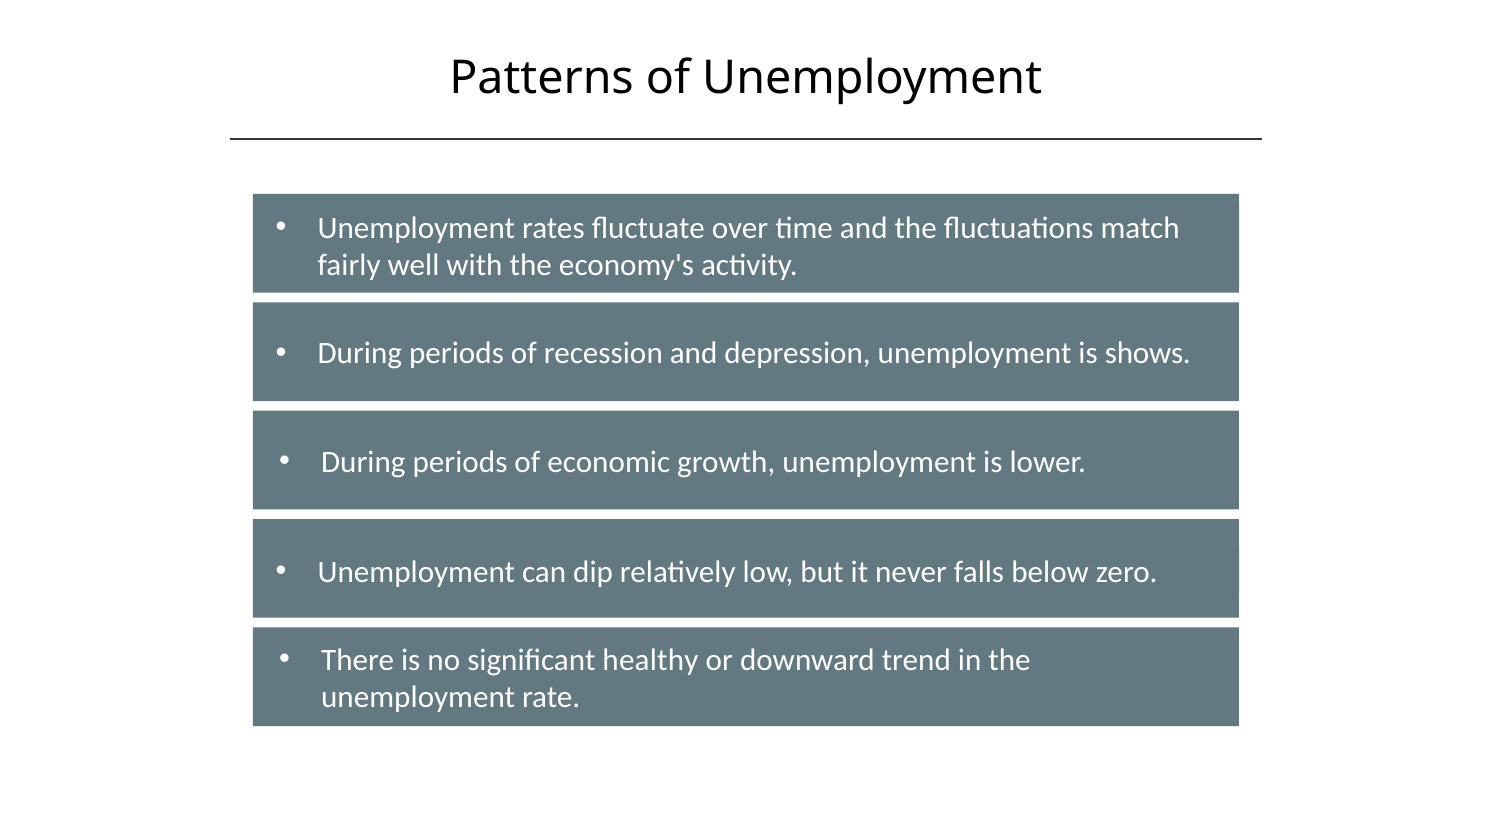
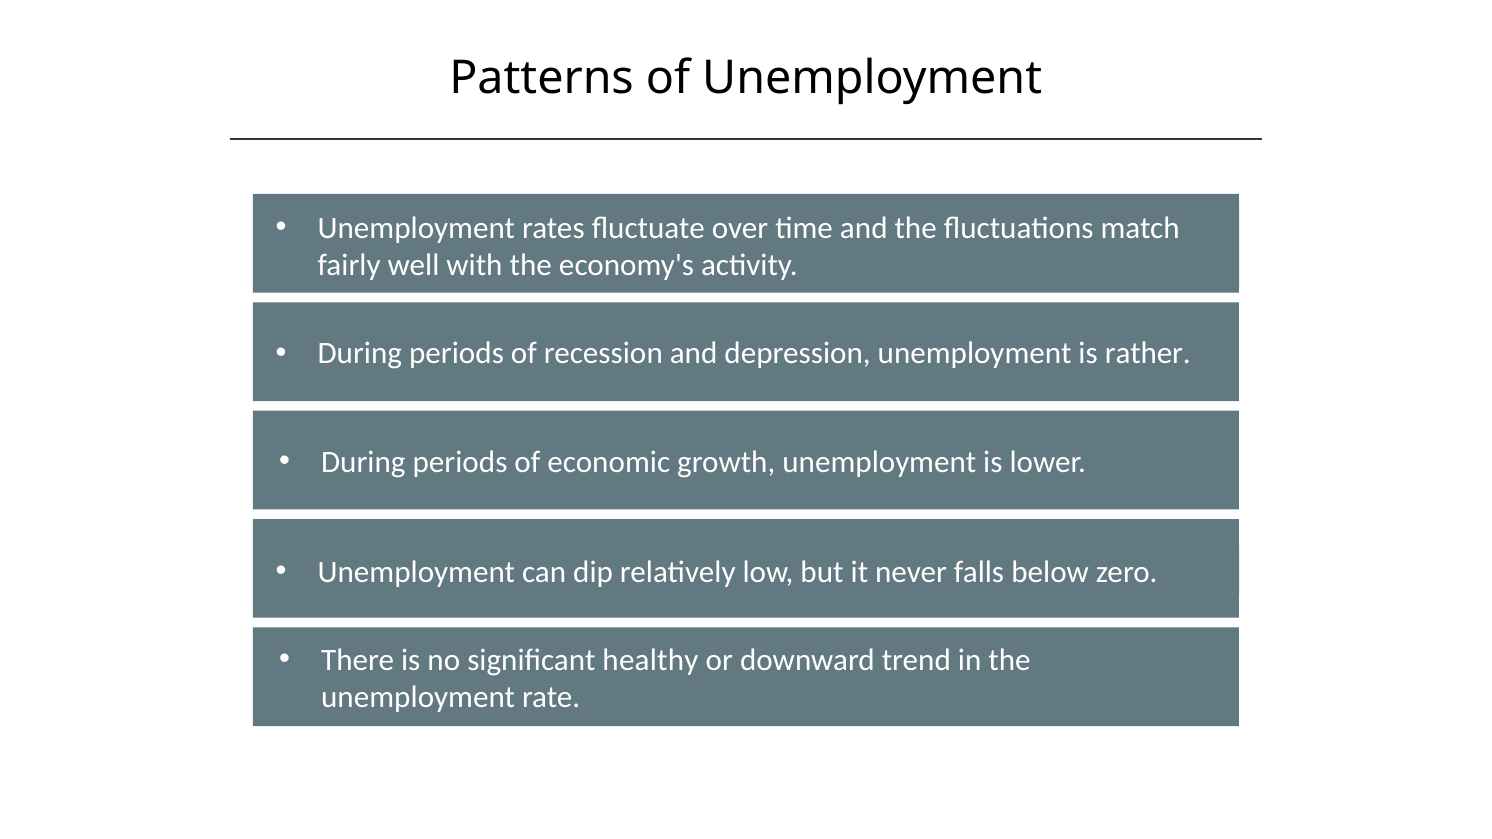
shows: shows -> rather
